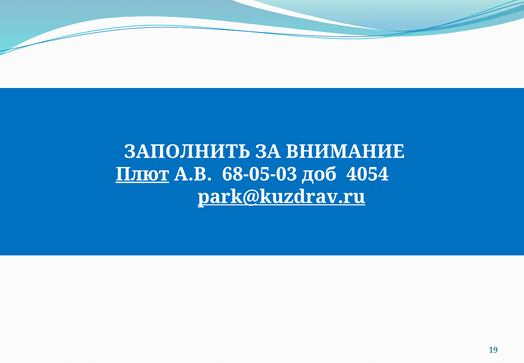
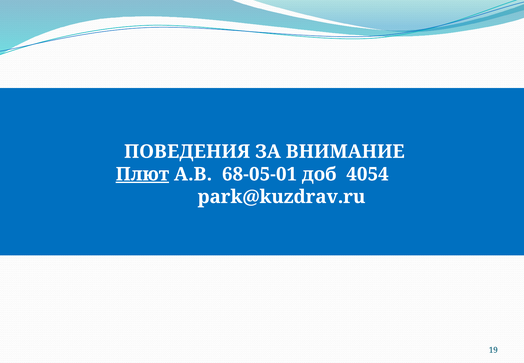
ЗАПОЛНИТЬ: ЗАПОЛНИТЬ -> ПОВЕДЕНИЯ
68-05-03: 68-05-03 -> 68-05-01
park@kuzdrav.ru underline: present -> none
